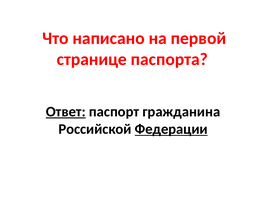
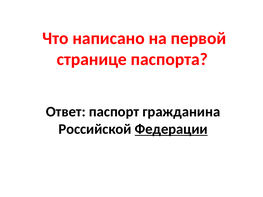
Ответ underline: present -> none
